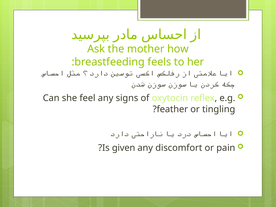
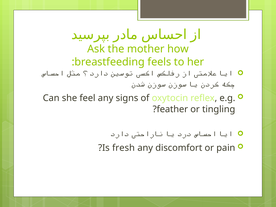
given: given -> fresh
